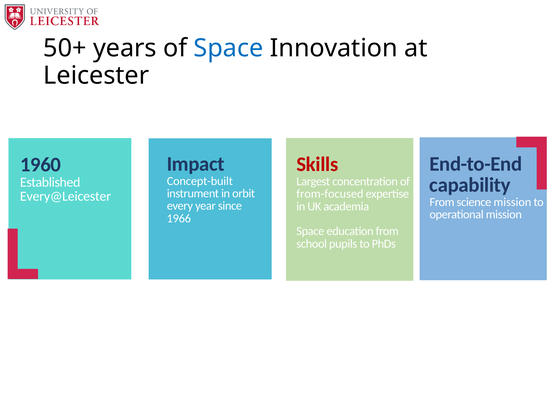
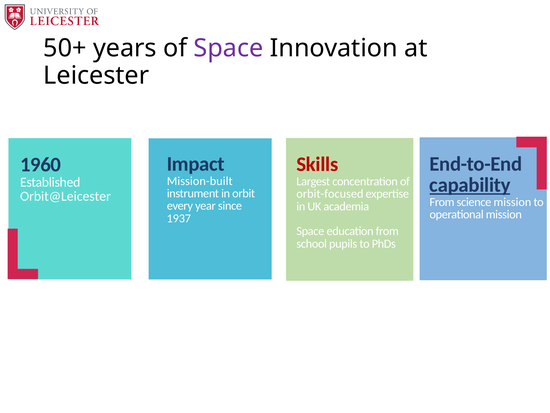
Space at (229, 48) colour: blue -> purple
Concept-built: Concept-built -> Mission-built
capability underline: none -> present
from-focused: from-focused -> orbit-focused
Every@Leicester: Every@Leicester -> Orbit@Leicester
1966: 1966 -> 1937
